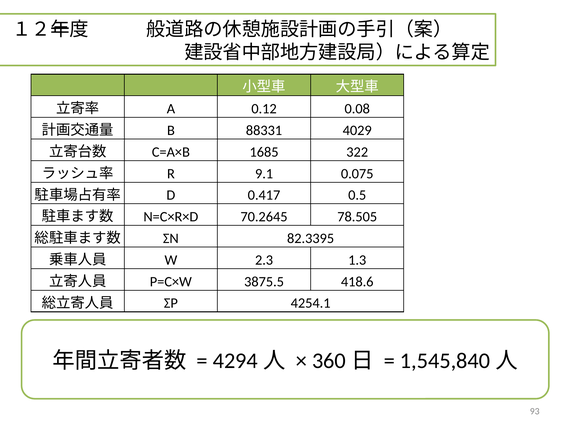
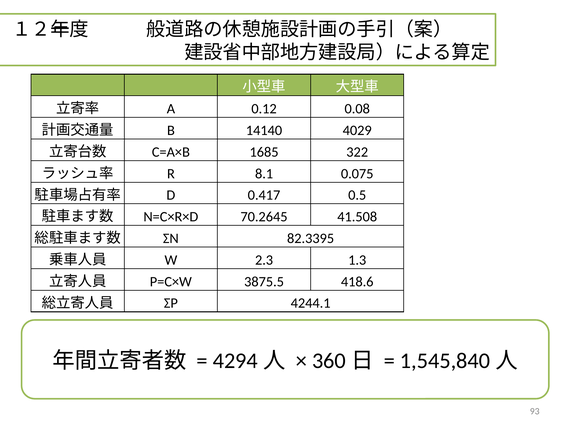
88331: 88331 -> 14140
9.1: 9.1 -> 8.1
78.505: 78.505 -> 41.508
4254.1: 4254.1 -> 4244.1
